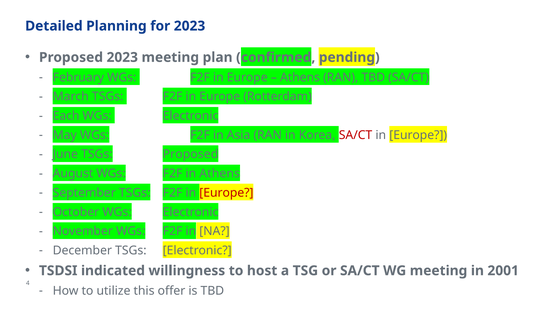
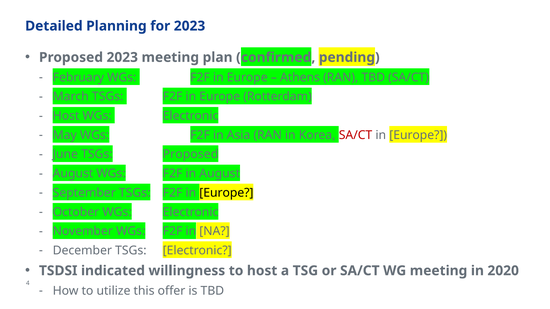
Each at (66, 116): Each -> Host
in Athens: Athens -> August
Europe at (226, 193) colour: red -> black
2001: 2001 -> 2020
